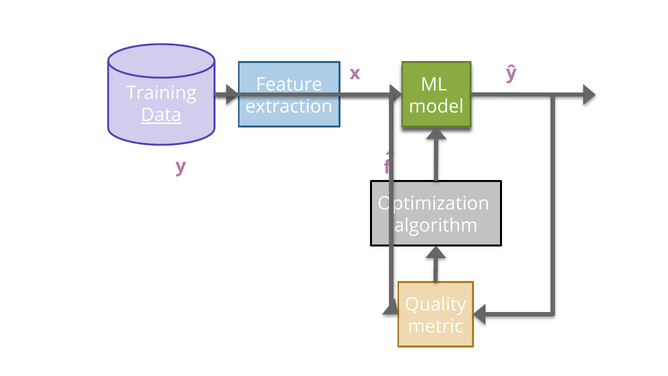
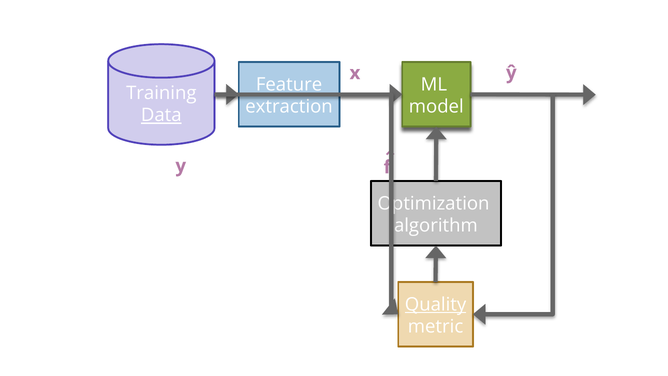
Quality underline: none -> present
